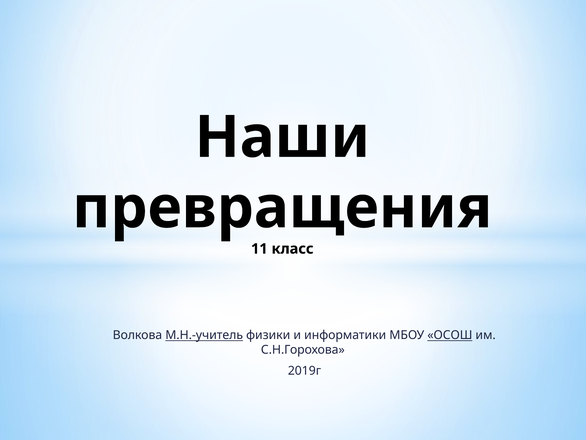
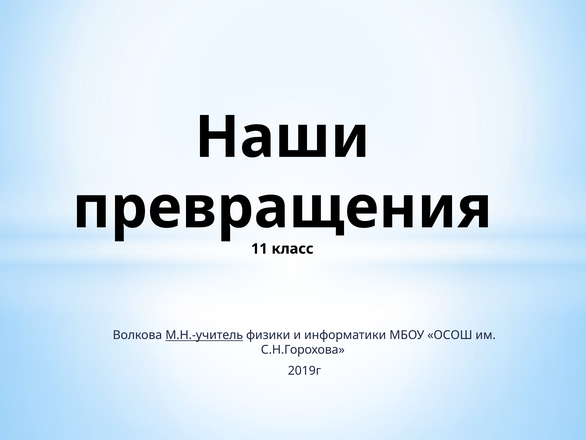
ОСОШ underline: present -> none
